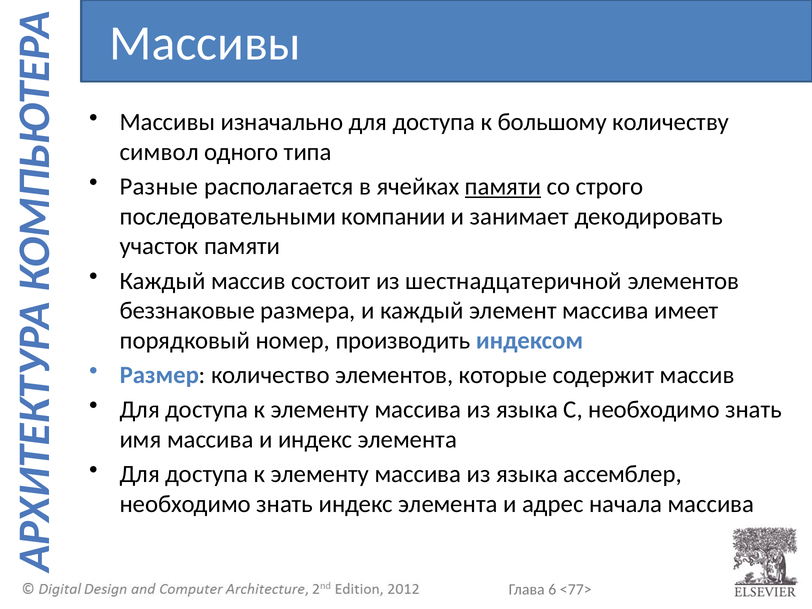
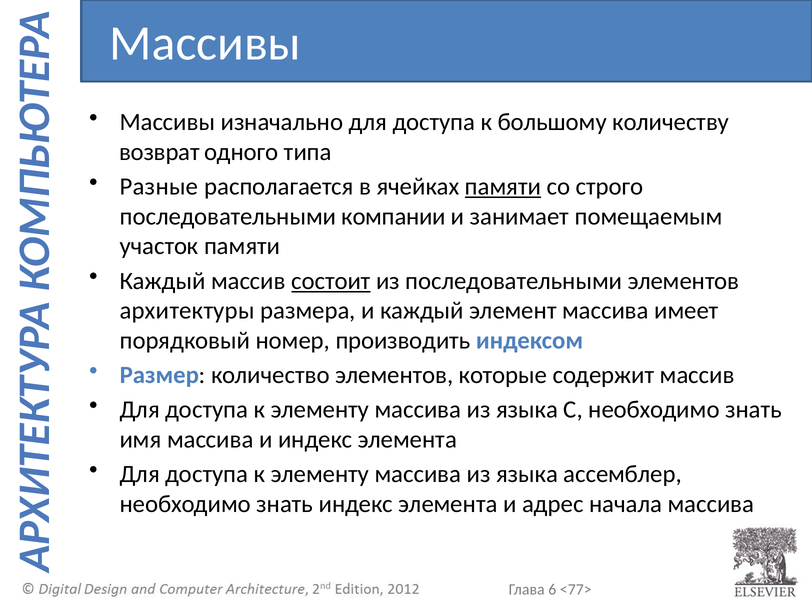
символ: символ -> возврат
декодировать: декодировать -> помещаемым
состоит underline: none -> present
из шестнадцатеричной: шестнадцатеричной -> последовательными
беззнаковые: беззнаковые -> архитектуры
